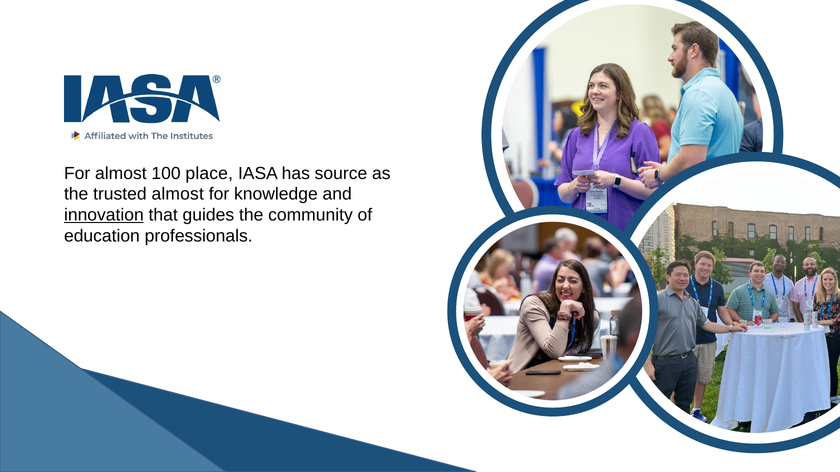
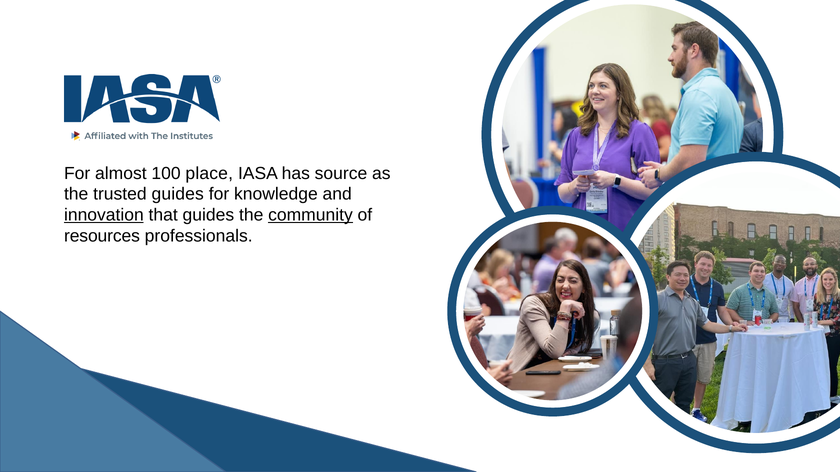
trusted almost: almost -> guides
community underline: none -> present
education: education -> resources
